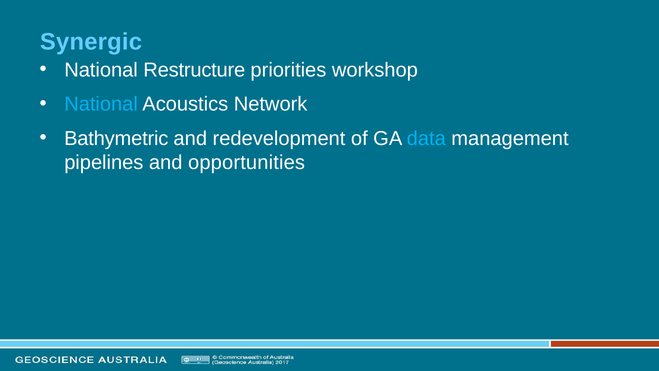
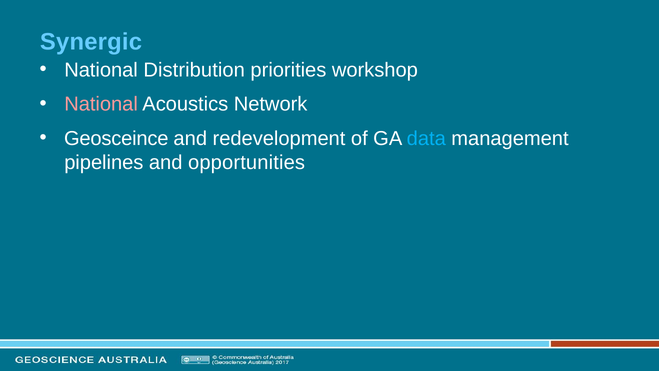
Restructure: Restructure -> Distribution
National at (101, 104) colour: light blue -> pink
Bathymetric: Bathymetric -> Geosceince
